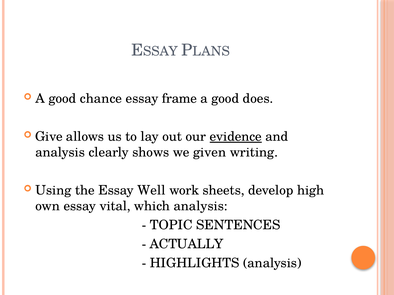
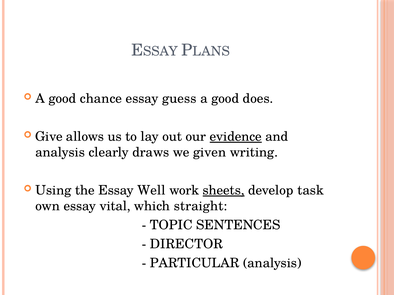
frame: frame -> guess
shows: shows -> draws
sheets underline: none -> present
high: high -> task
which analysis: analysis -> straight
ACTUALLY: ACTUALLY -> DIRECTOR
HIGHLIGHTS: HIGHLIGHTS -> PARTICULAR
